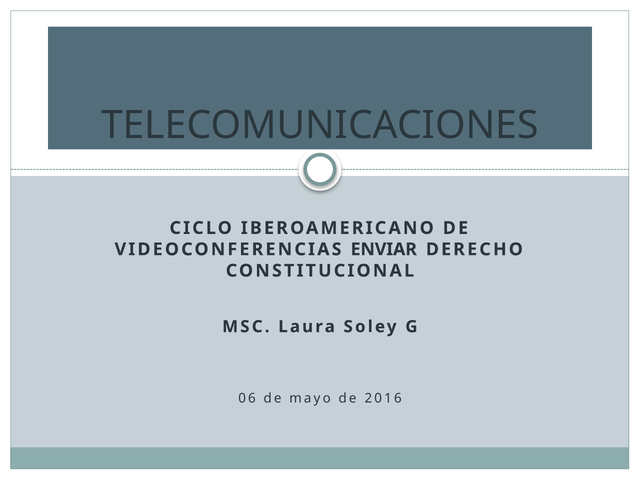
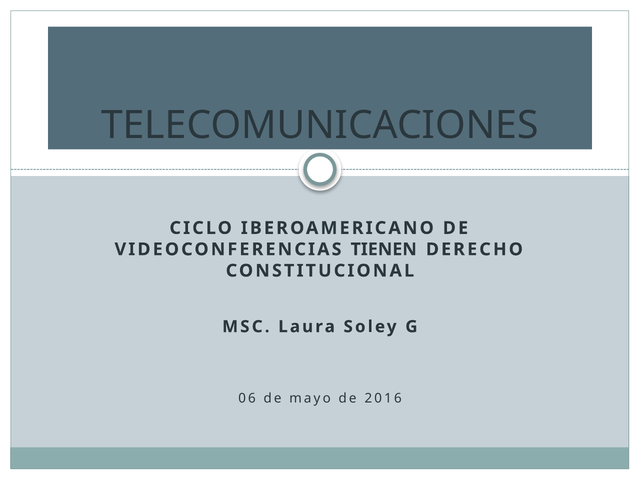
ENVIAR: ENVIAR -> TIENEN
